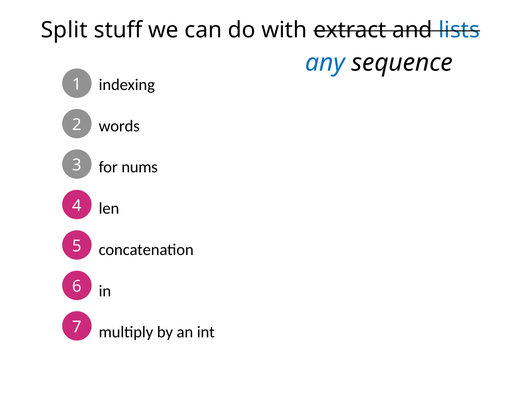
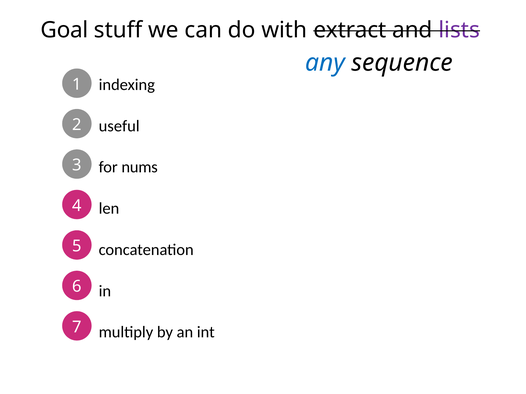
Split: Split -> Goal
lists colour: blue -> purple
words: words -> useful
